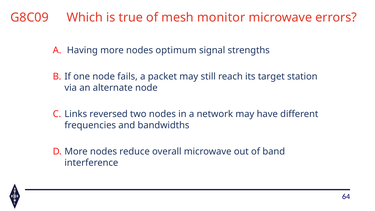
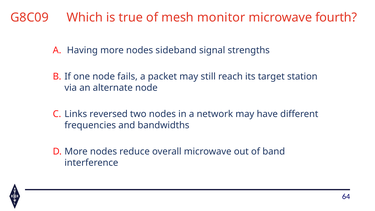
errors: errors -> fourth
optimum: optimum -> sideband
